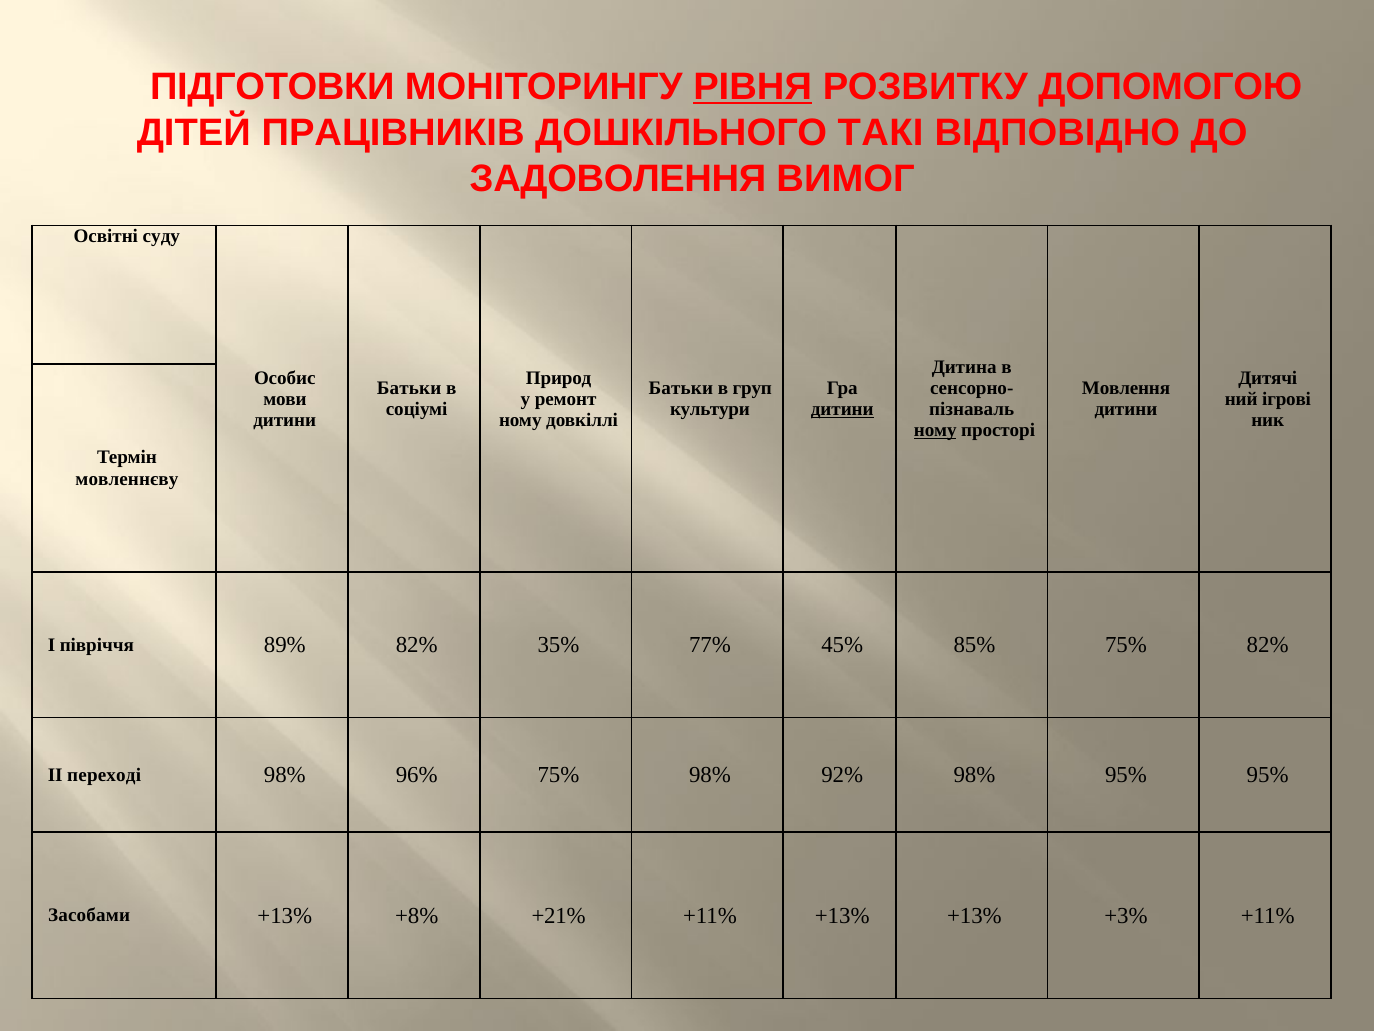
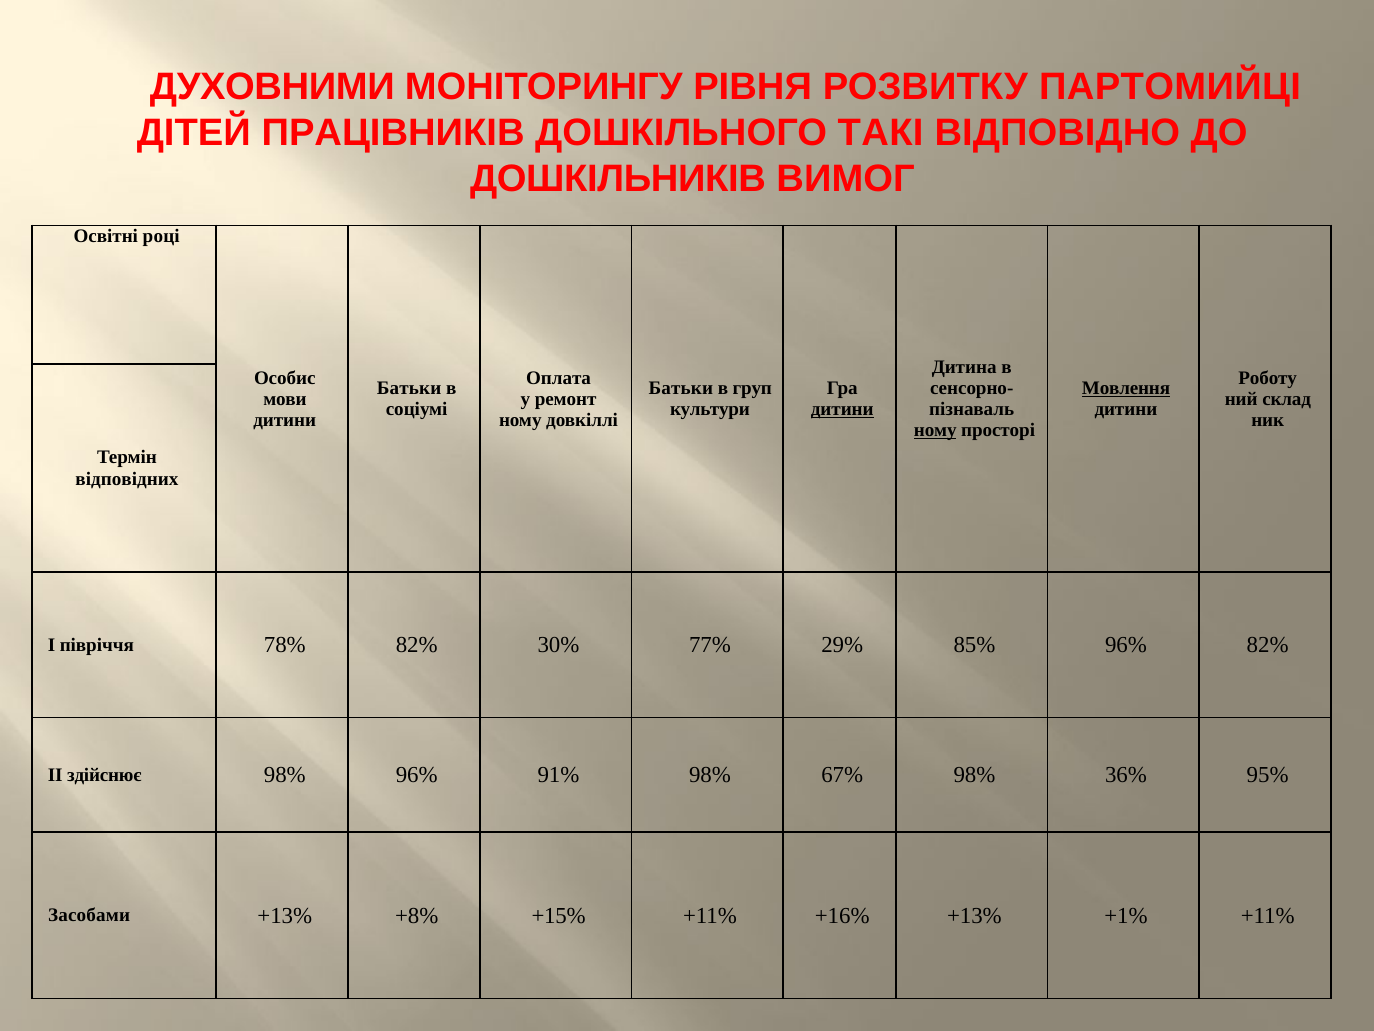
ПІДГОТОВКИ: ПІДГОТОВКИ -> ДУХОВНИМИ
РІВНЯ underline: present -> none
ДОПОМОГОЮ: ДОПОМОГОЮ -> ПАРТОМИЙЦІ
ЗАДОВОЛЕННЯ: ЗАДОВОЛЕННЯ -> ДОШКІЛЬНИКІВ
суду: суду -> році
Природ: Природ -> Оплата
Дитячі: Дитячі -> Роботу
Мовлення underline: none -> present
ігрові: ігрові -> склад
мовленнєву: мовленнєву -> відповідних
89%: 89% -> 78%
35%: 35% -> 30%
45%: 45% -> 29%
85% 75%: 75% -> 96%
переході: переході -> здійснює
96% 75%: 75% -> 91%
92%: 92% -> 67%
98% 95%: 95% -> 36%
+21%: +21% -> +15%
+11% +13%: +13% -> +16%
+3%: +3% -> +1%
